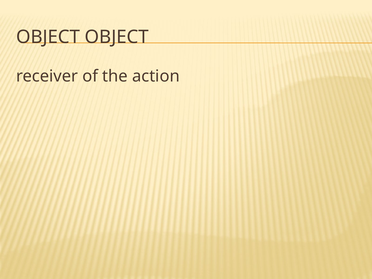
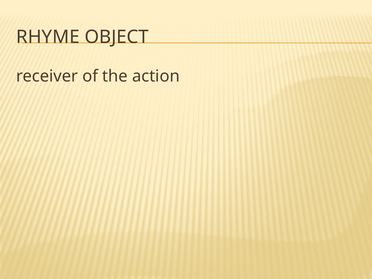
OBJECT at (48, 37): OBJECT -> RHYME
